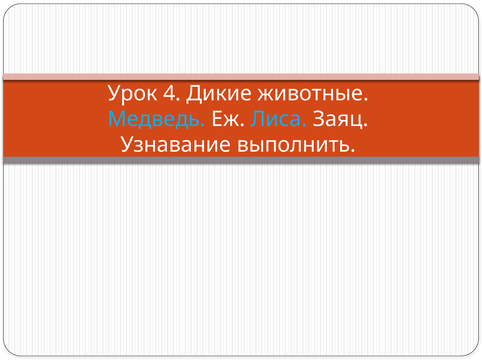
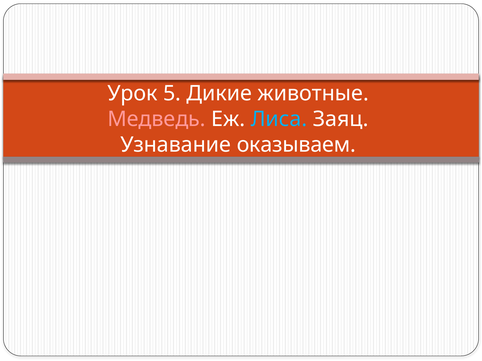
4: 4 -> 5
Медведь colour: light blue -> pink
выполнить: выполнить -> оказываем
